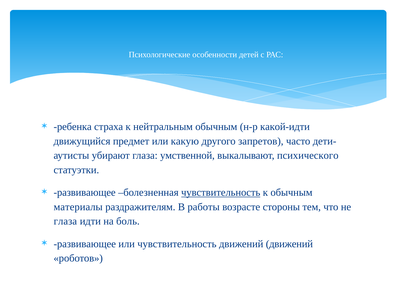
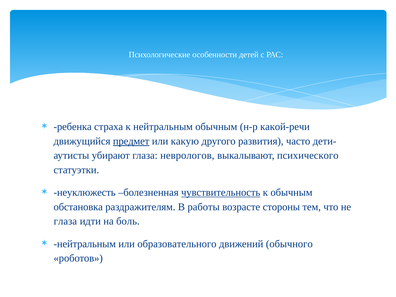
какой-идти: какой-идти -> какой-речи
предмет underline: none -> present
запретов: запретов -> развития
умственной: умственной -> неврологов
развивающее at (85, 192): развивающее -> неуклюжесть
материалы: материалы -> обстановка
развивающее at (85, 244): развивающее -> нейтральным
или чувствительность: чувствительность -> образовательного
движений движений: движений -> обычного
